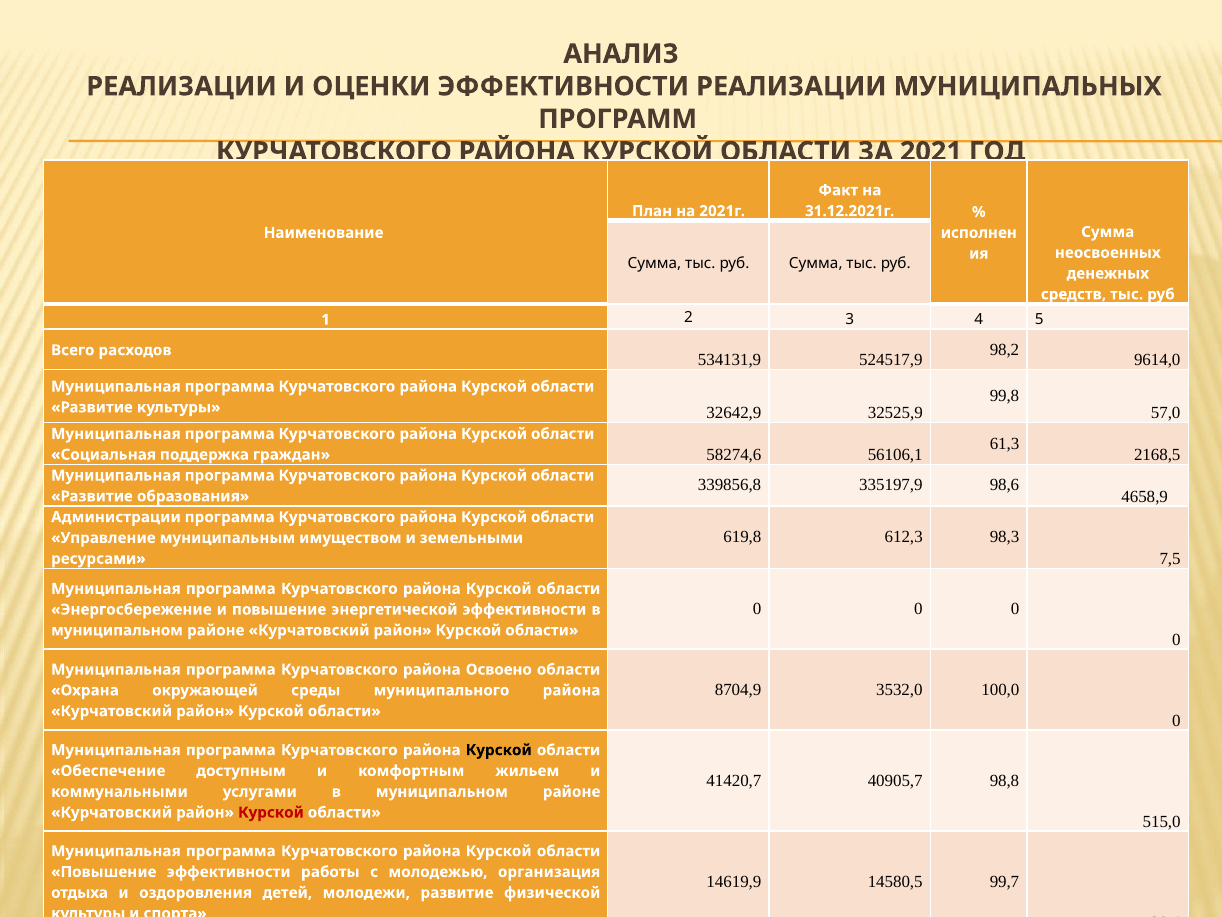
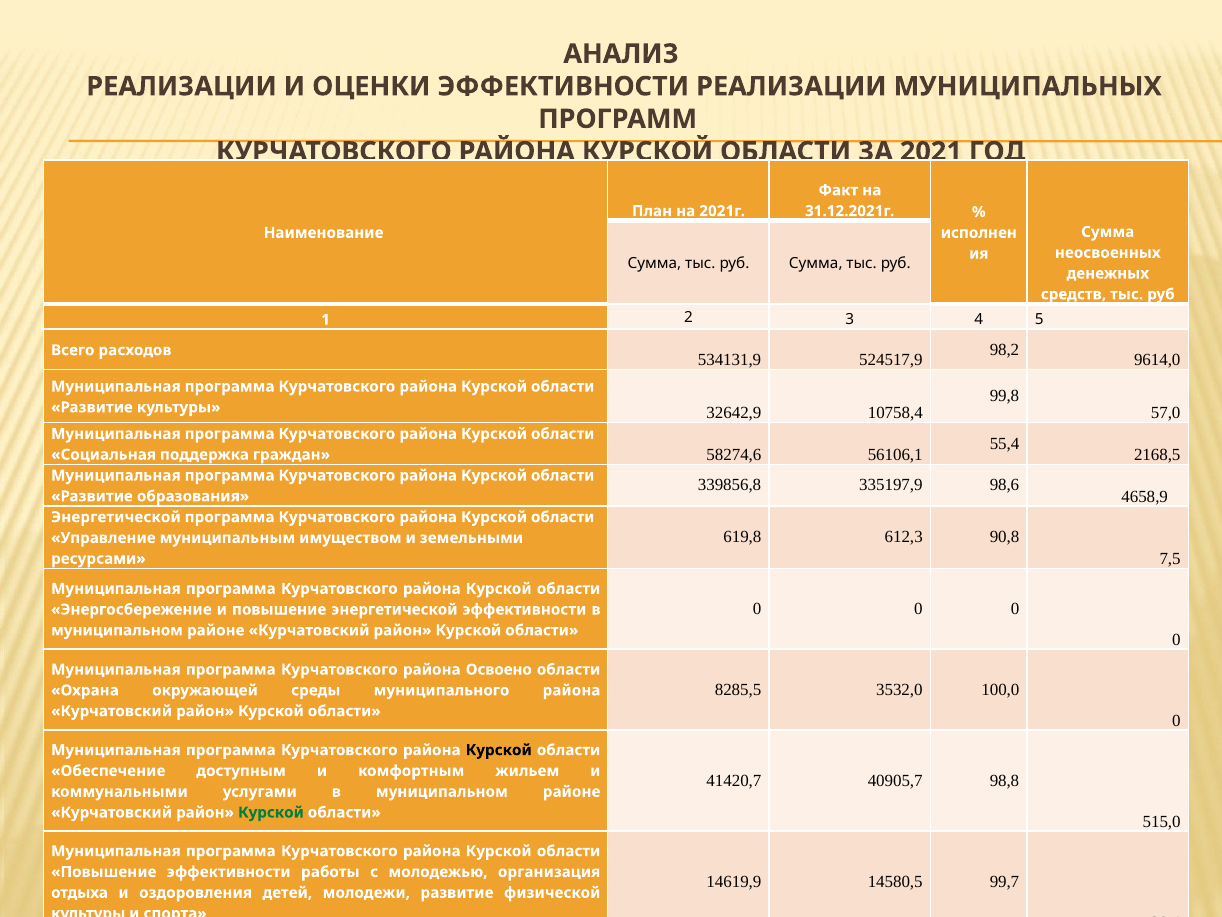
32525,9: 32525,9 -> 10758,4
61,3: 61,3 -> 55,4
Администрации at (116, 517): Администрации -> Энергетической
98,3: 98,3 -> 90,8
8704,9: 8704,9 -> 8285,5
Курской at (271, 812) colour: red -> green
